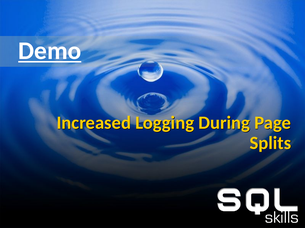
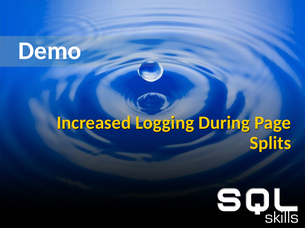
Demo underline: present -> none
